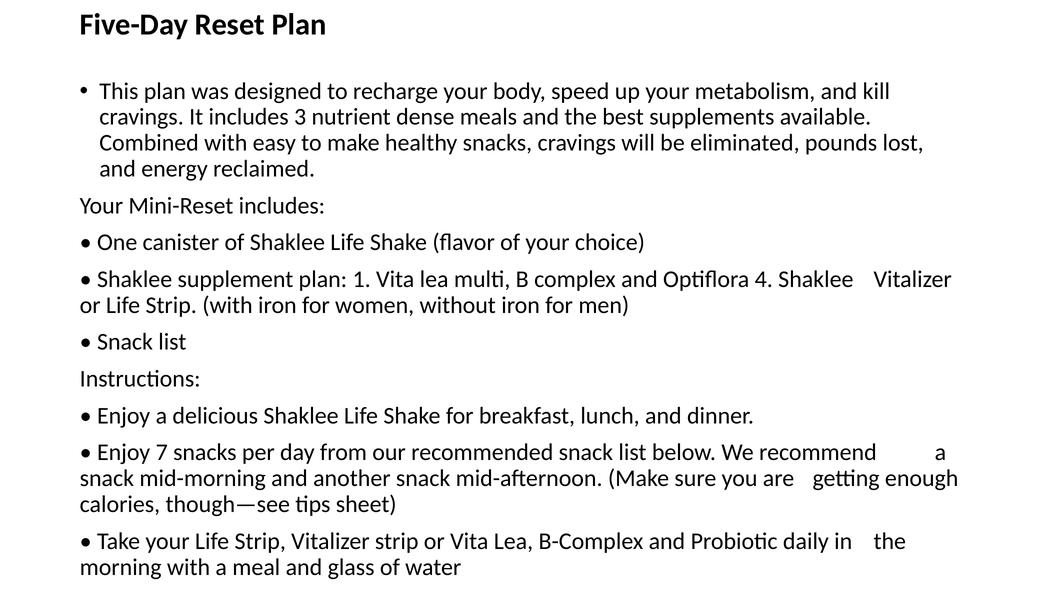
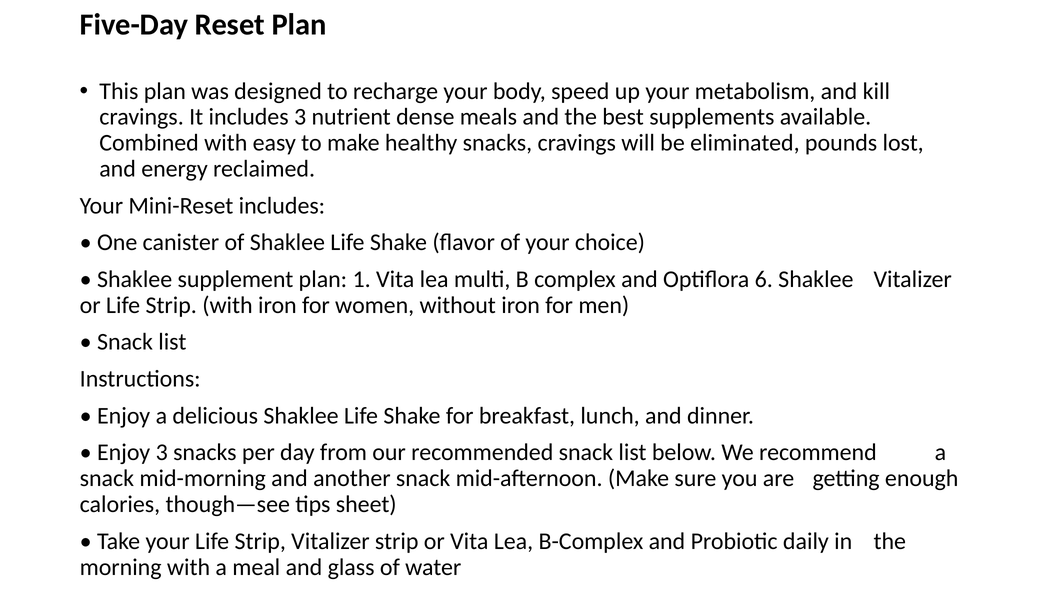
4: 4 -> 6
Enjoy 7: 7 -> 3
